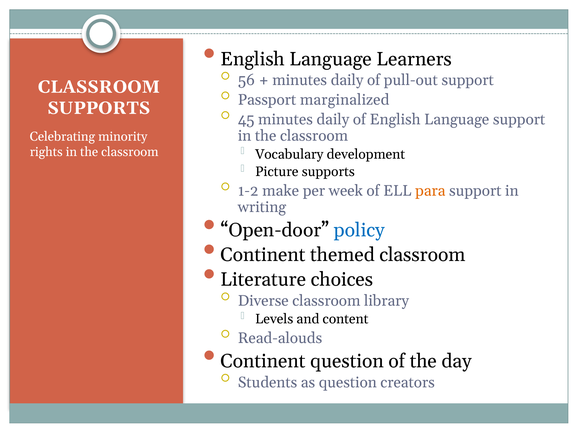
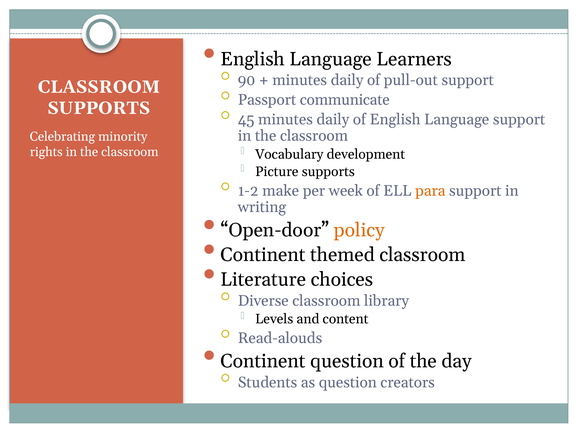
56: 56 -> 90
marginalized: marginalized -> communicate
policy colour: blue -> orange
